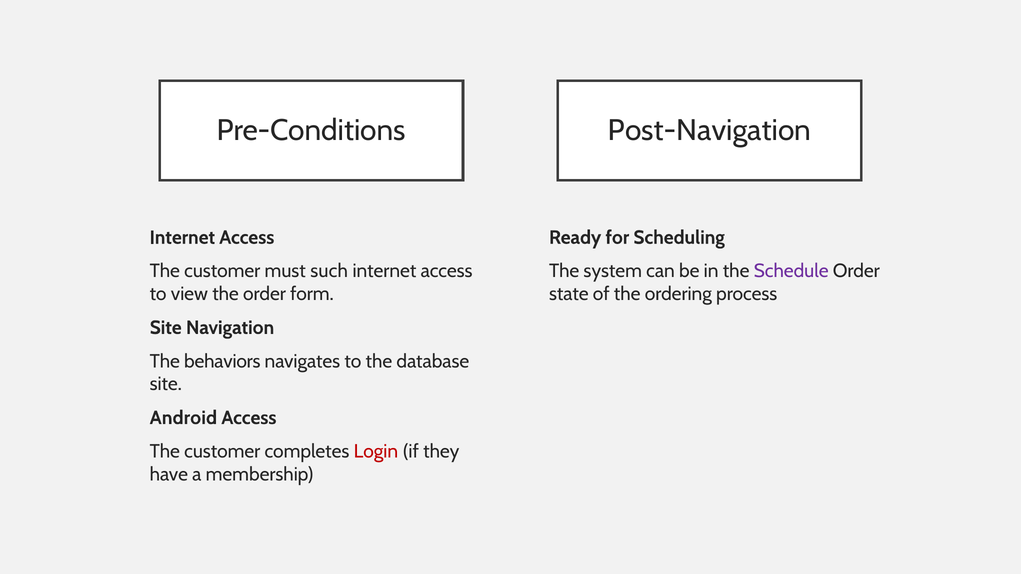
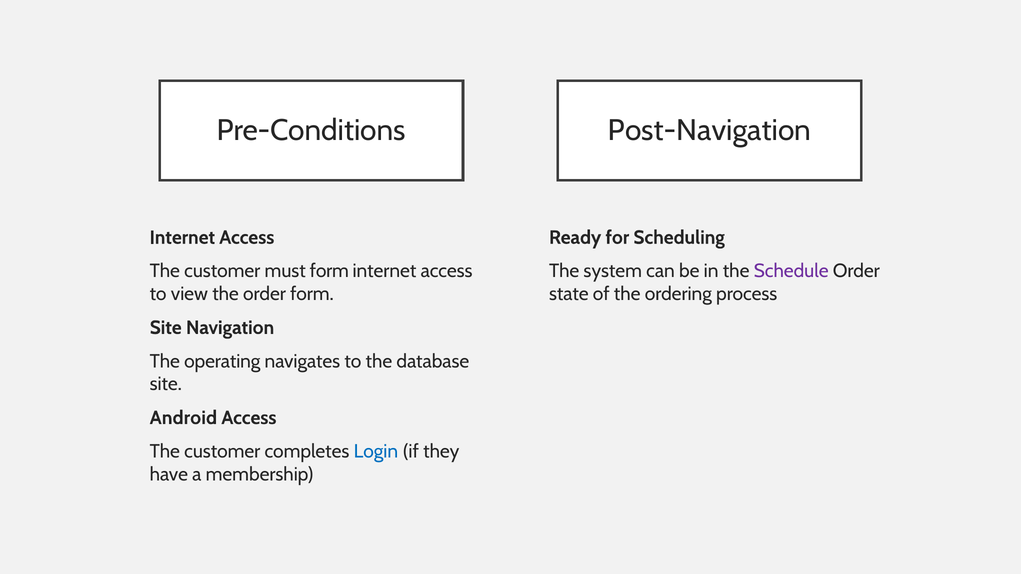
must such: such -> form
behaviors: behaviors -> operating
Login colour: red -> blue
